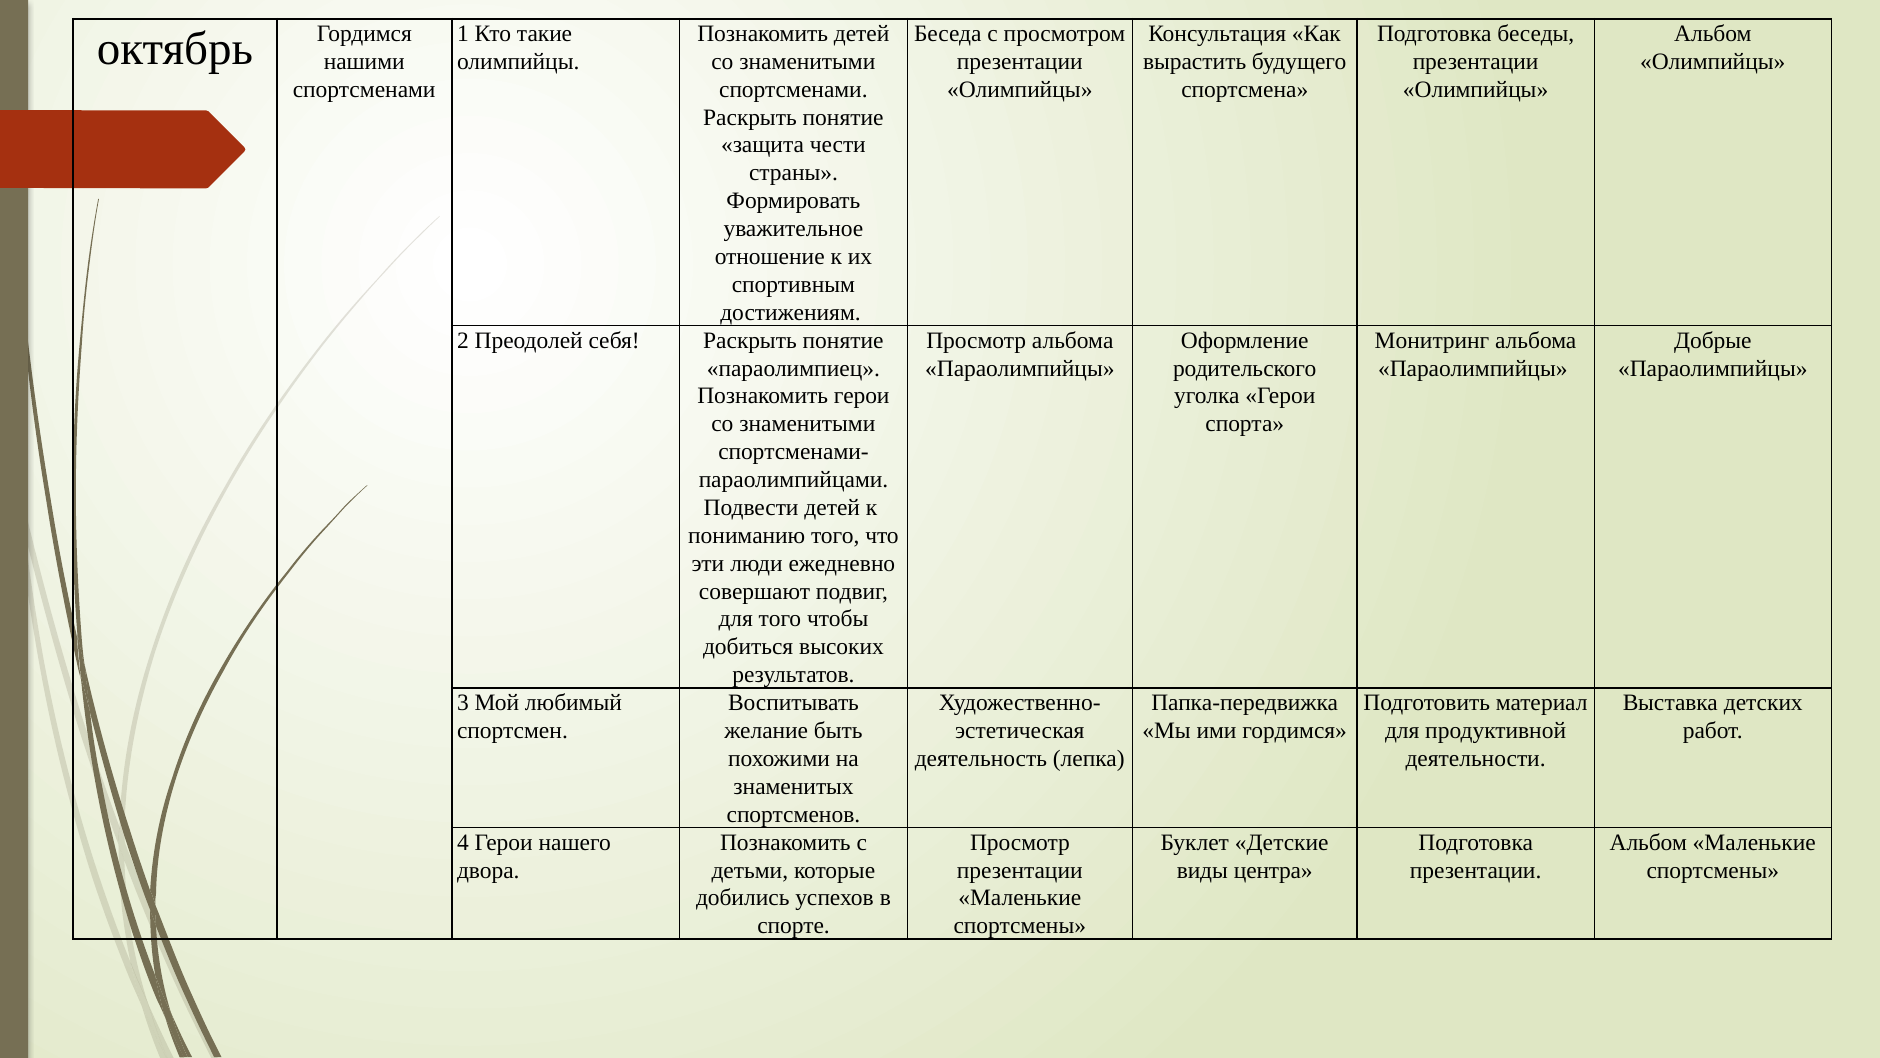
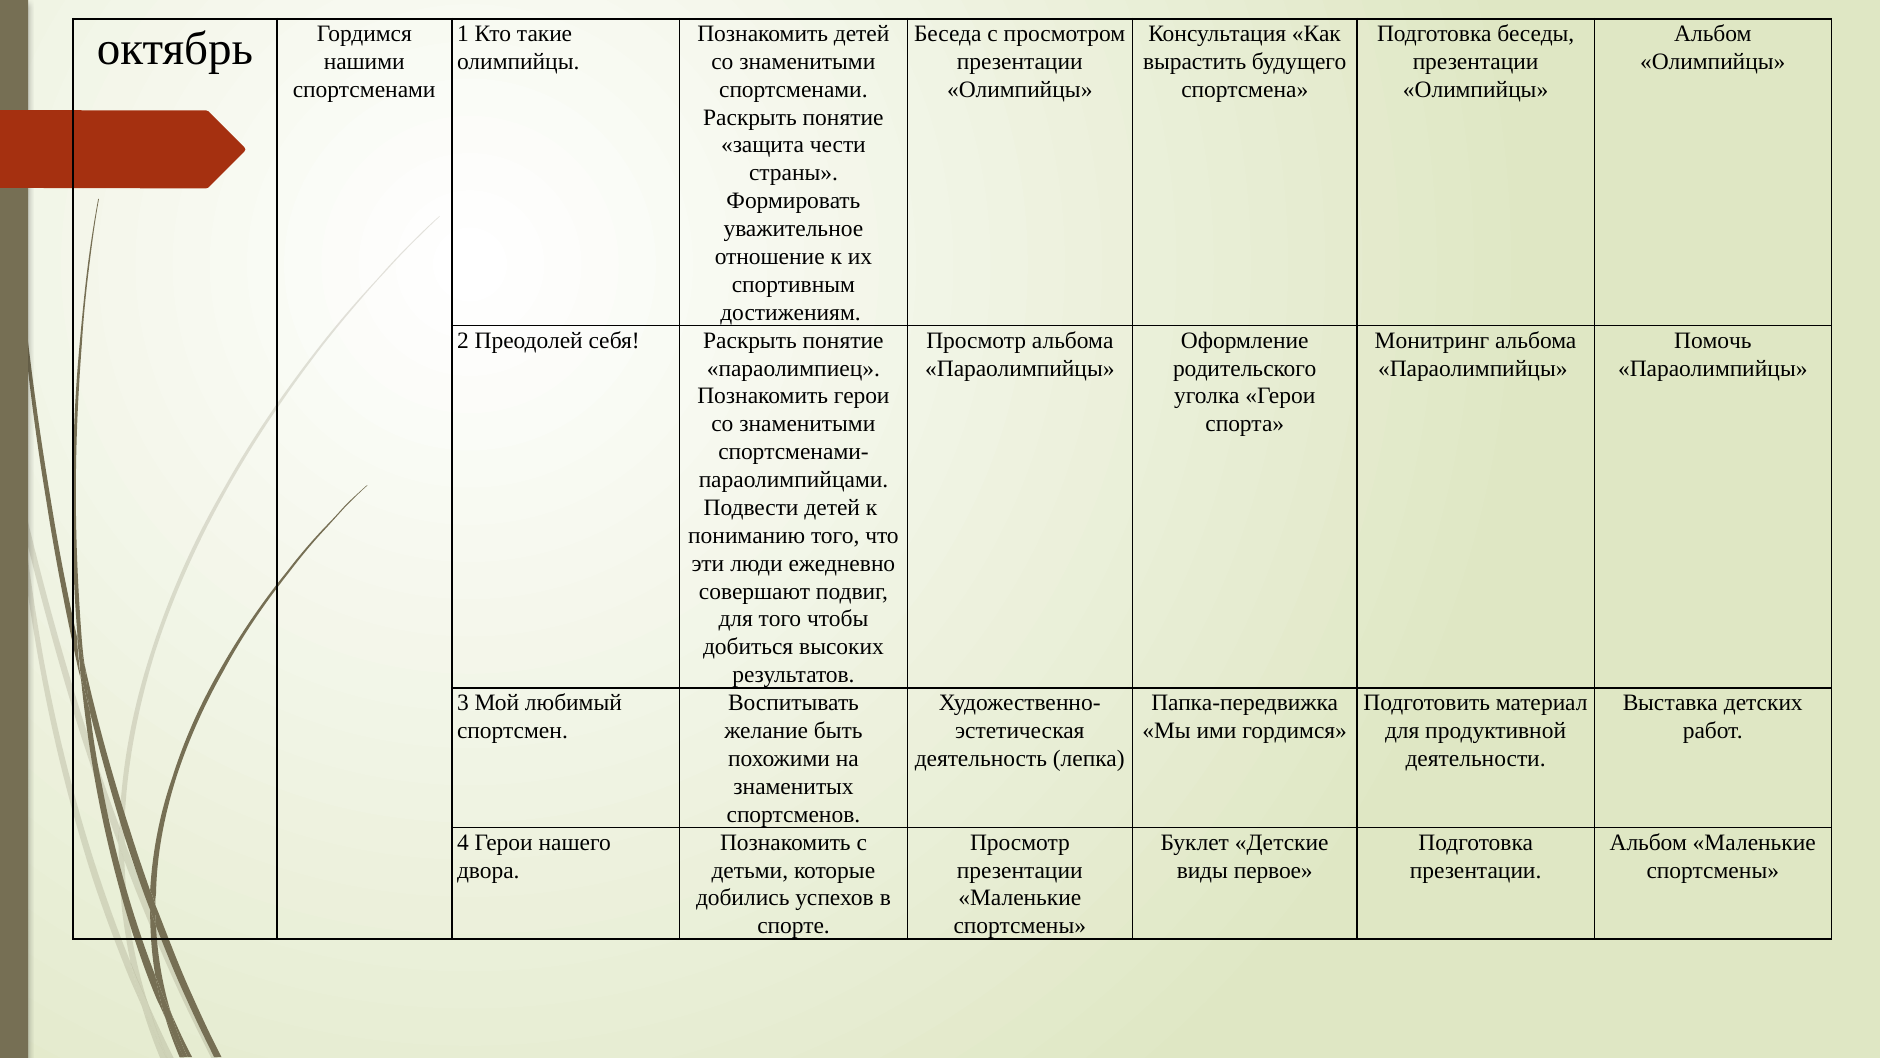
Добрые: Добрые -> Помочь
центра: центра -> первое
